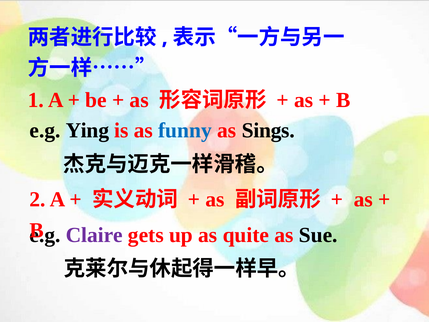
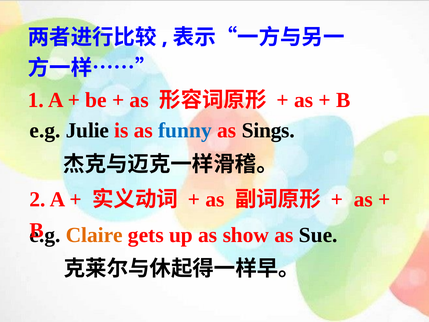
Ying: Ying -> Julie
Claire colour: purple -> orange
quite: quite -> show
